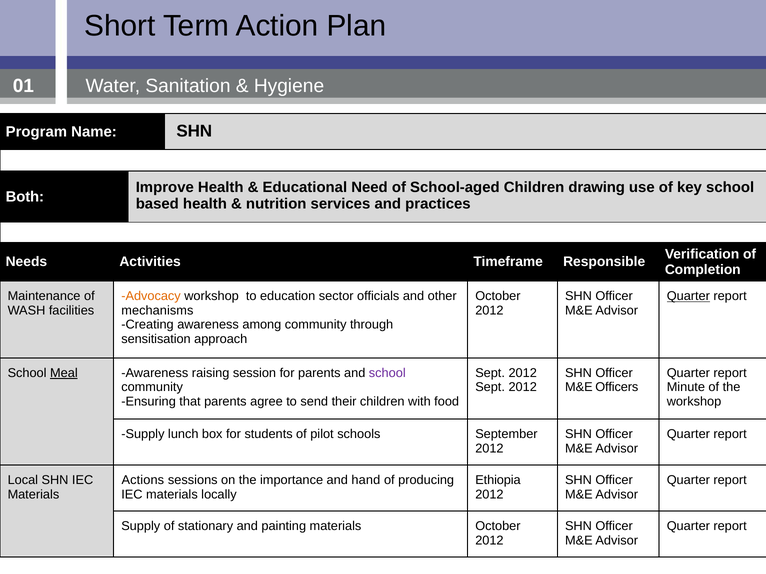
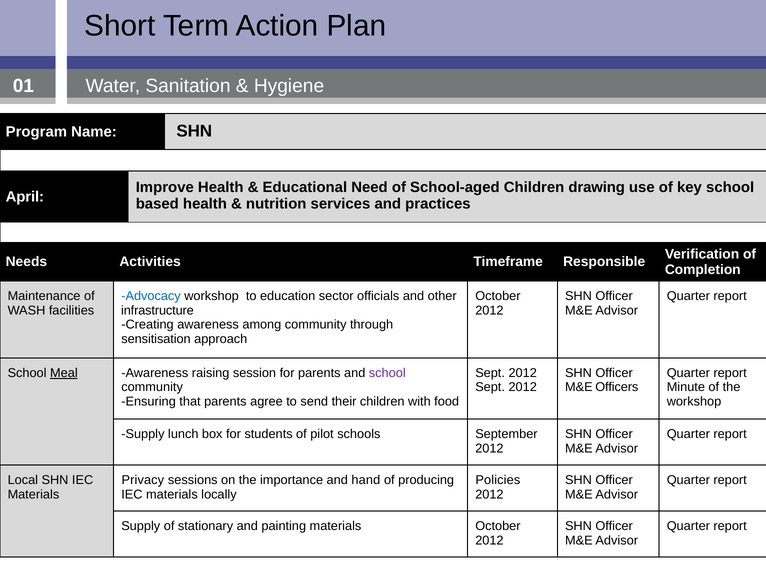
Both: Both -> April
Advocacy colour: orange -> blue
Quarter at (688, 296) underline: present -> none
mechanisms: mechanisms -> infrastructure
Actions: Actions -> Privacy
Ethiopia: Ethiopia -> Policies
